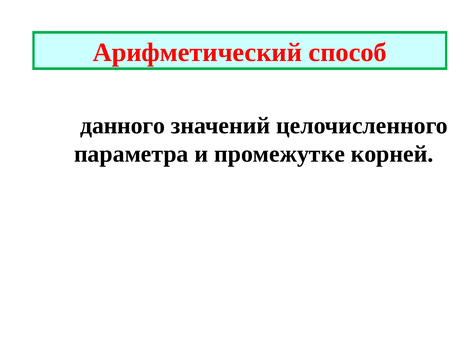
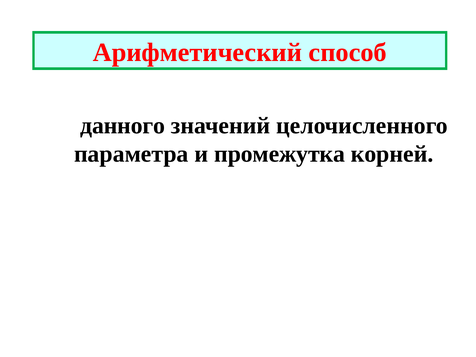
промежутке: промежутке -> промежутка
